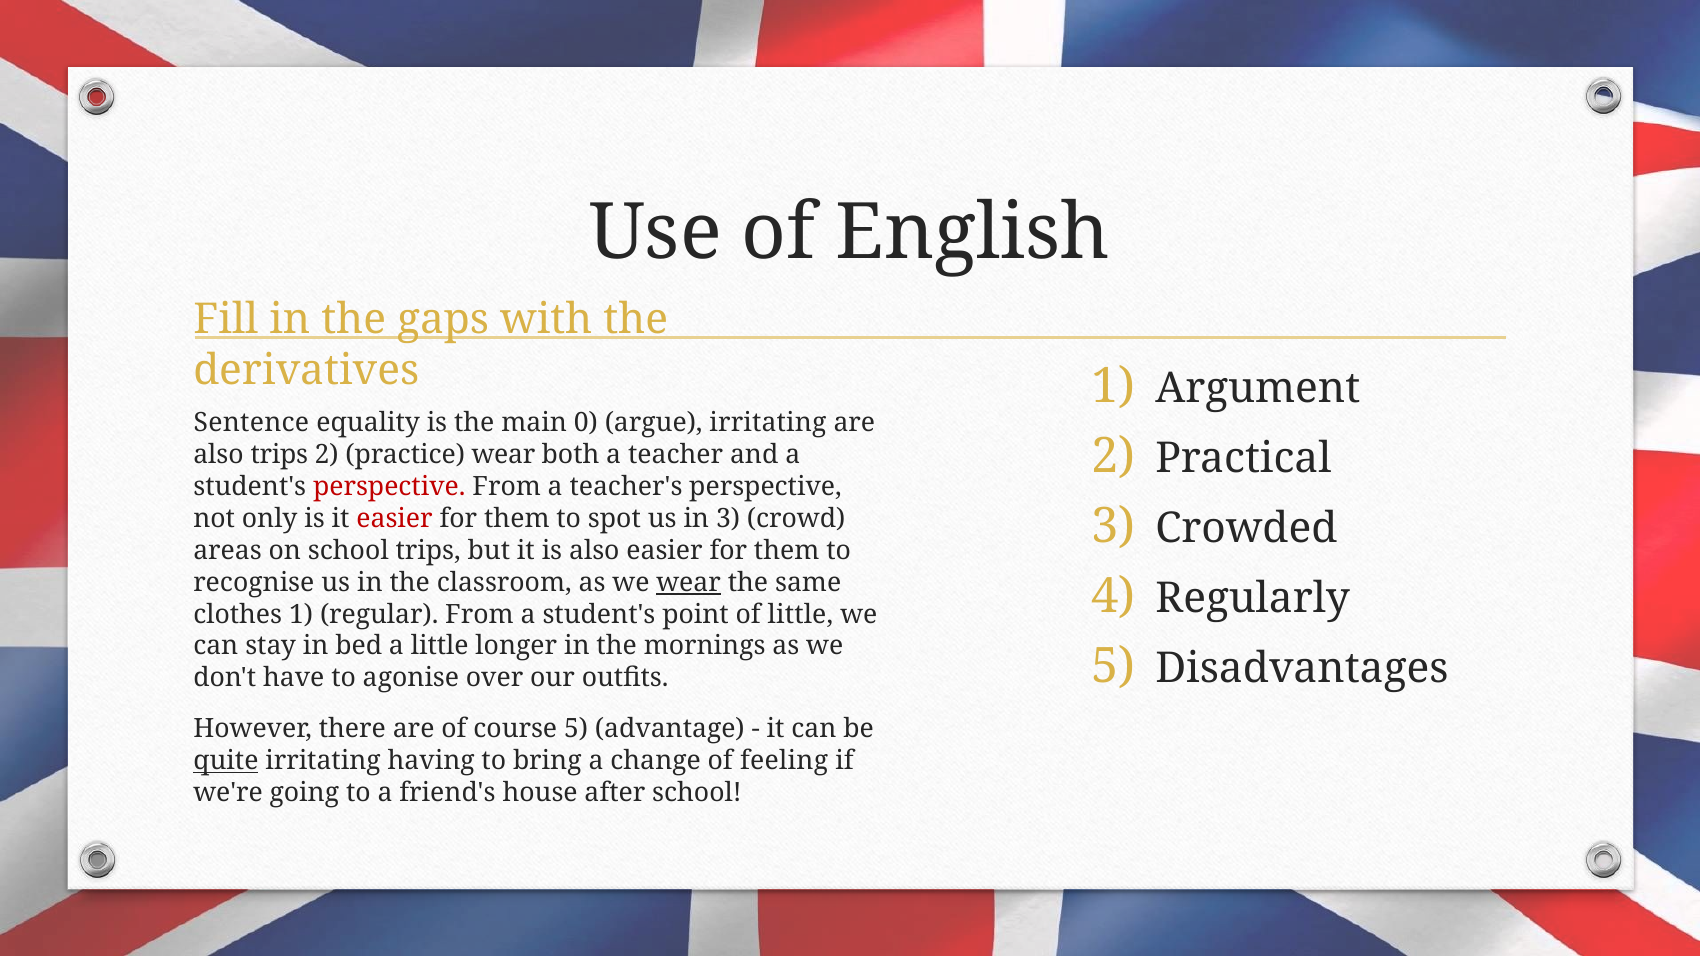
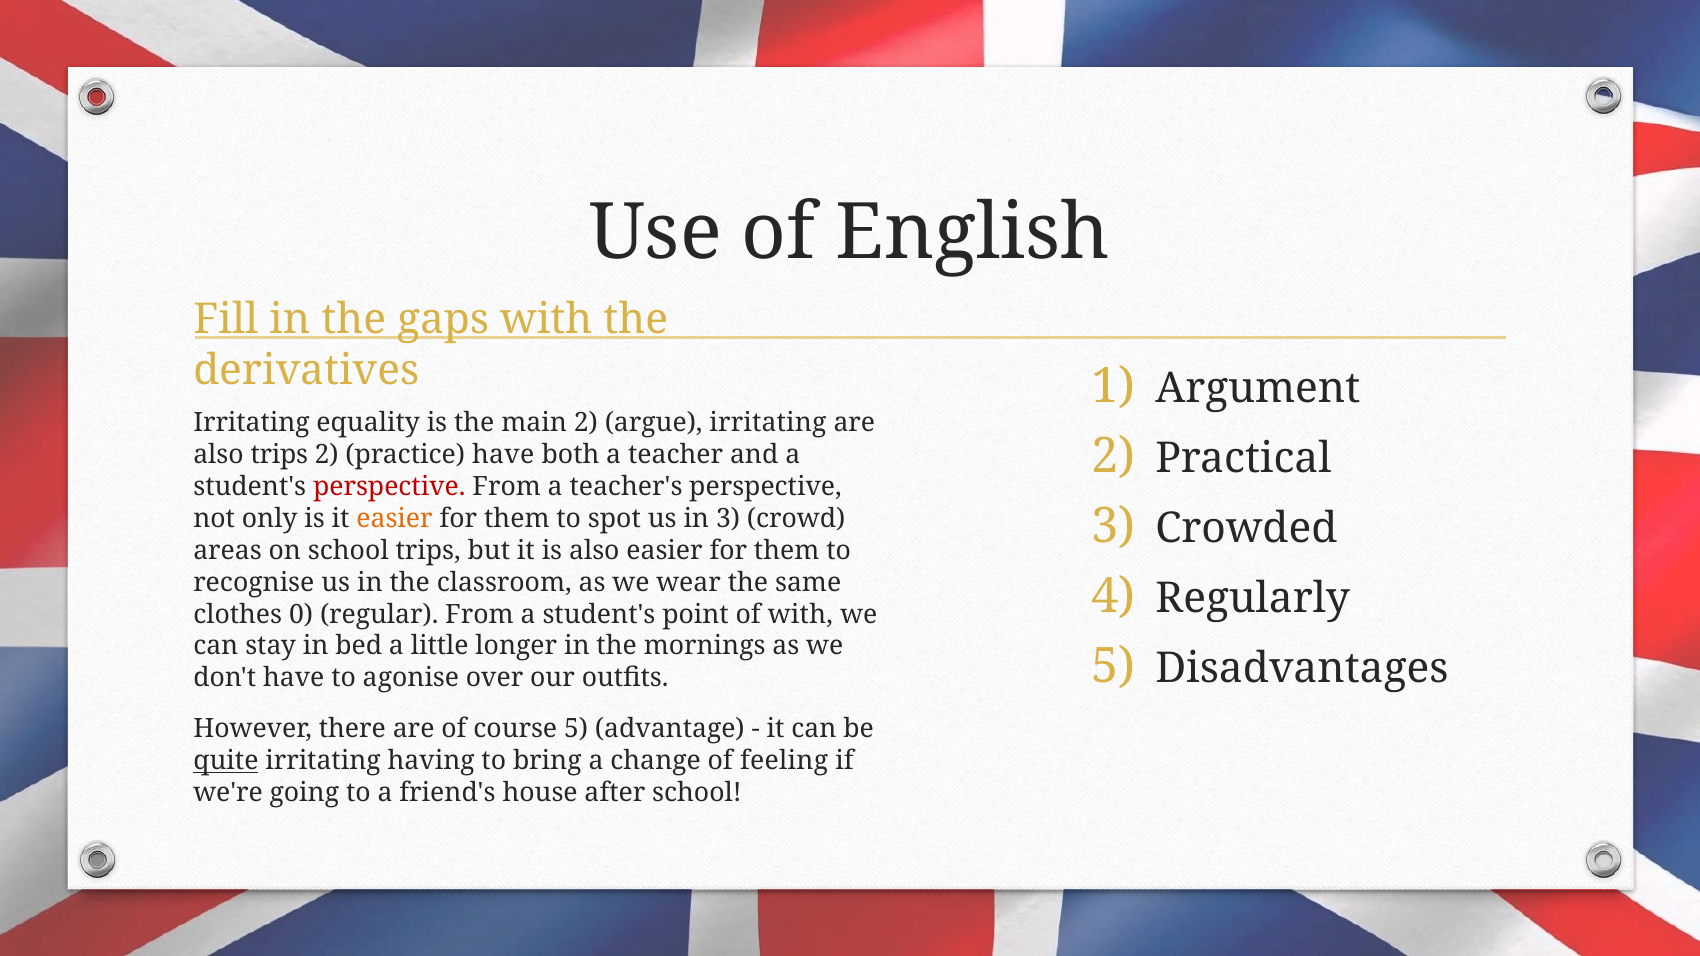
Sentence at (251, 423): Sentence -> Irritating
main 0: 0 -> 2
practice wear: wear -> have
easier at (395, 519) colour: red -> orange
wear at (689, 583) underline: present -> none
clothes 1: 1 -> 0
of little: little -> with
